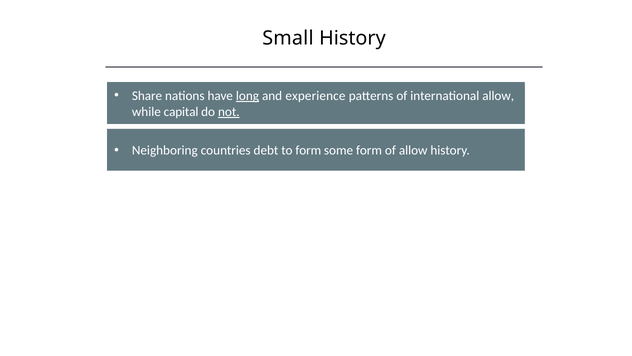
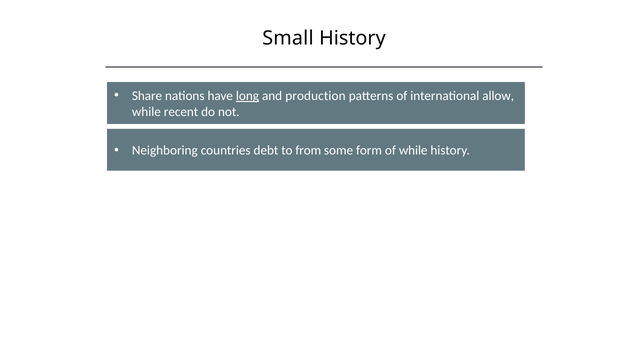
experience: experience -> production
capital: capital -> recent
not underline: present -> none
to form: form -> from
of allow: allow -> while
